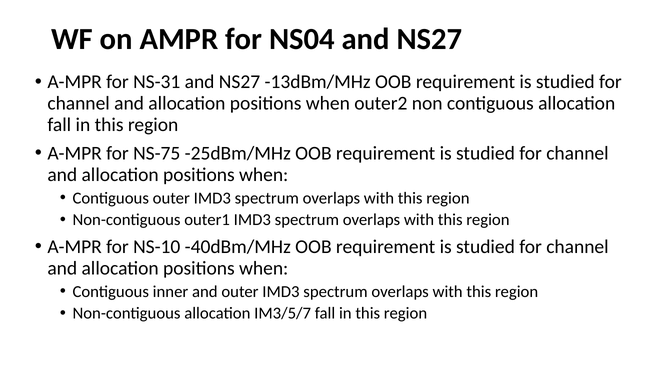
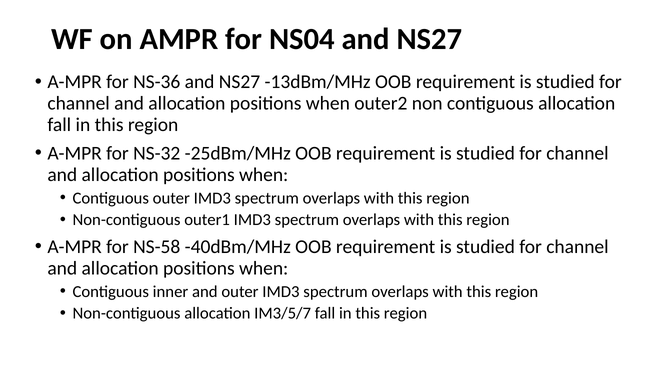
NS-31: NS-31 -> NS-36
NS-75: NS-75 -> NS-32
NS-10: NS-10 -> NS-58
